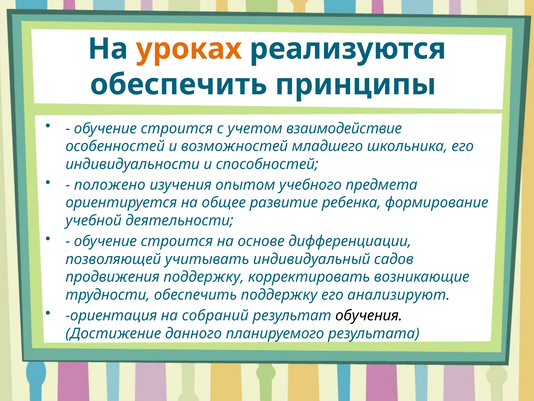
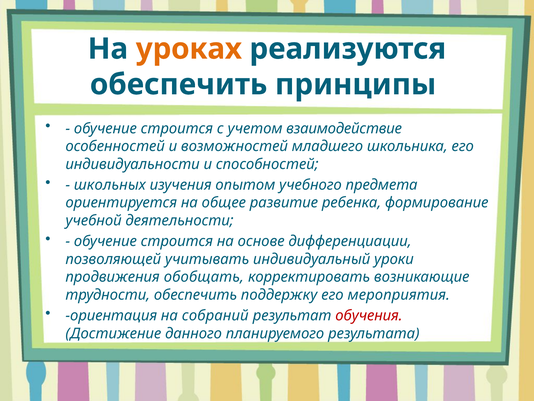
положено: положено -> школьных
садов: садов -> уроки
продвижения поддержку: поддержку -> обобщать
анализируют: анализируют -> мероприятия
обучения colour: black -> red
